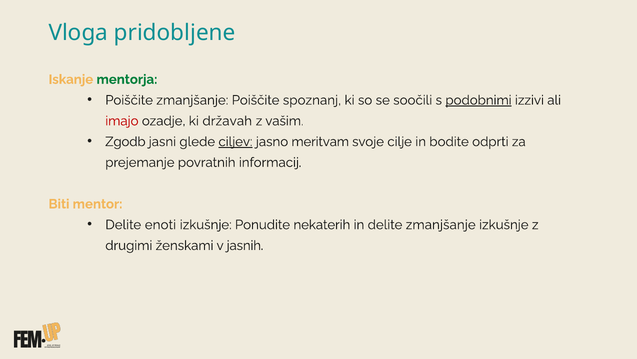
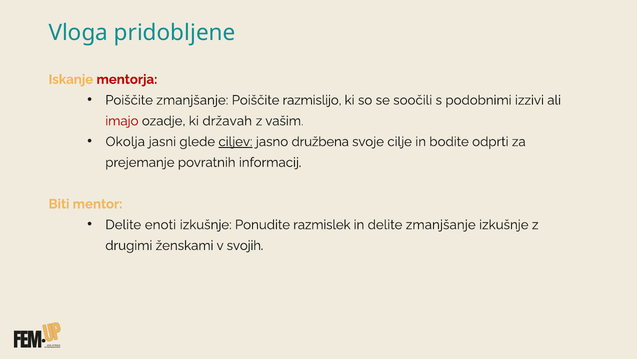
mentorja colour: green -> red
spoznanj: spoznanj -> razmislijo
podobnimi underline: present -> none
Zgodb: Zgodb -> Okolja
meritvam: meritvam -> družbena
nekaterih: nekaterih -> razmislek
jasnih: jasnih -> svojih
